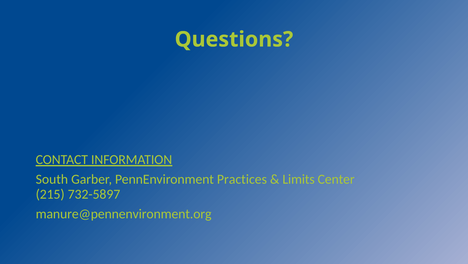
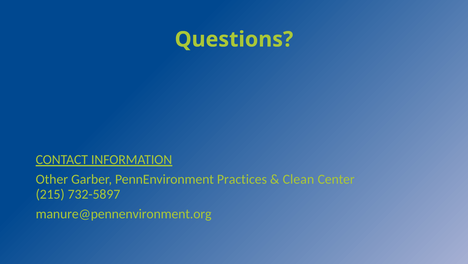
South: South -> Other
Limits: Limits -> Clean
